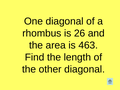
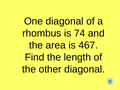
26: 26 -> 74
463: 463 -> 467
